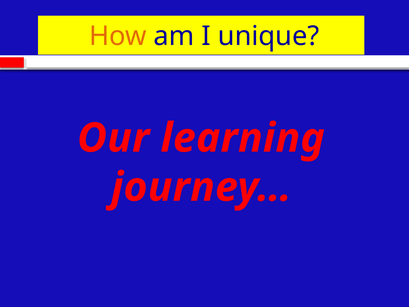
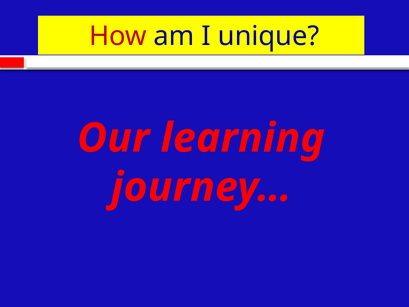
How colour: orange -> red
